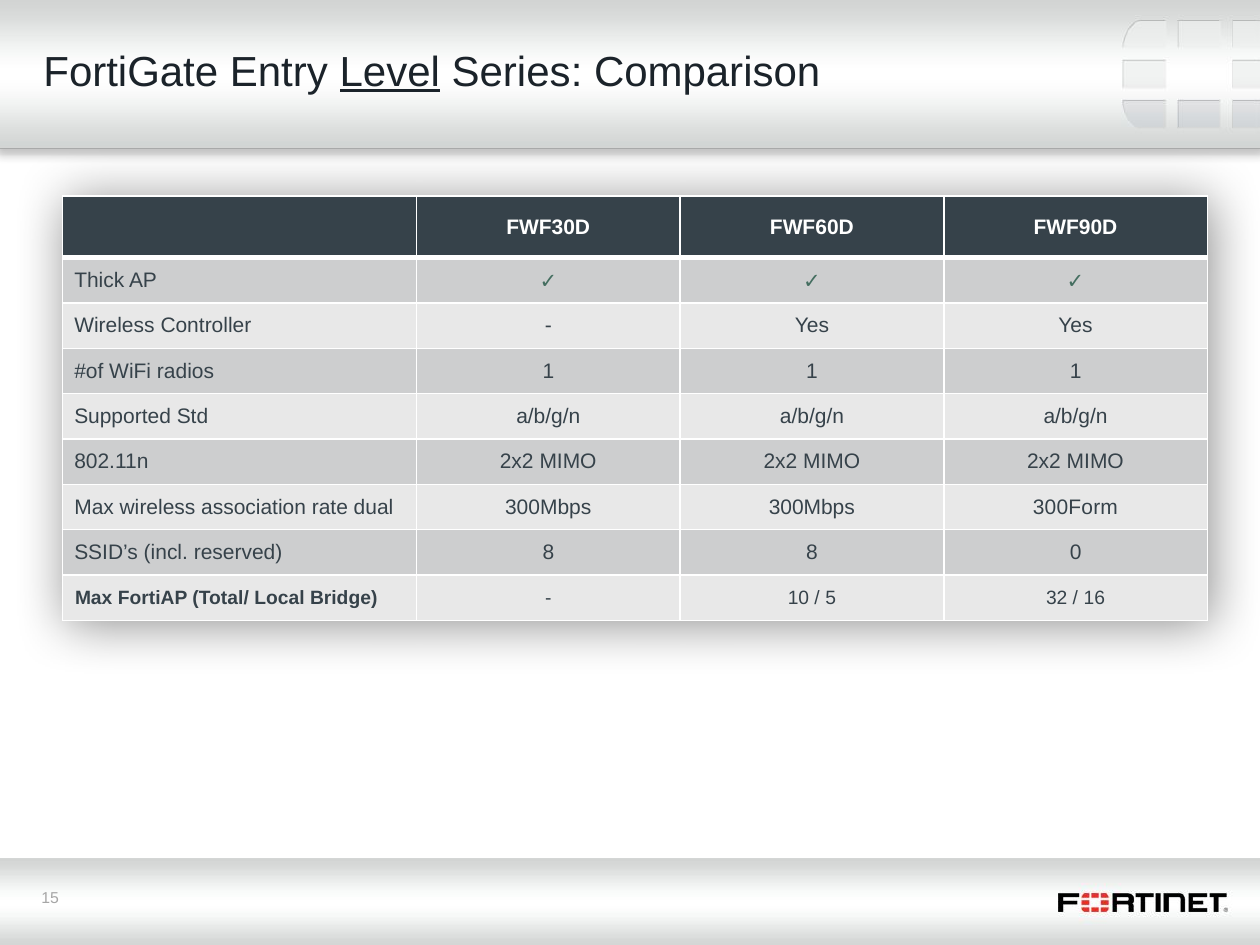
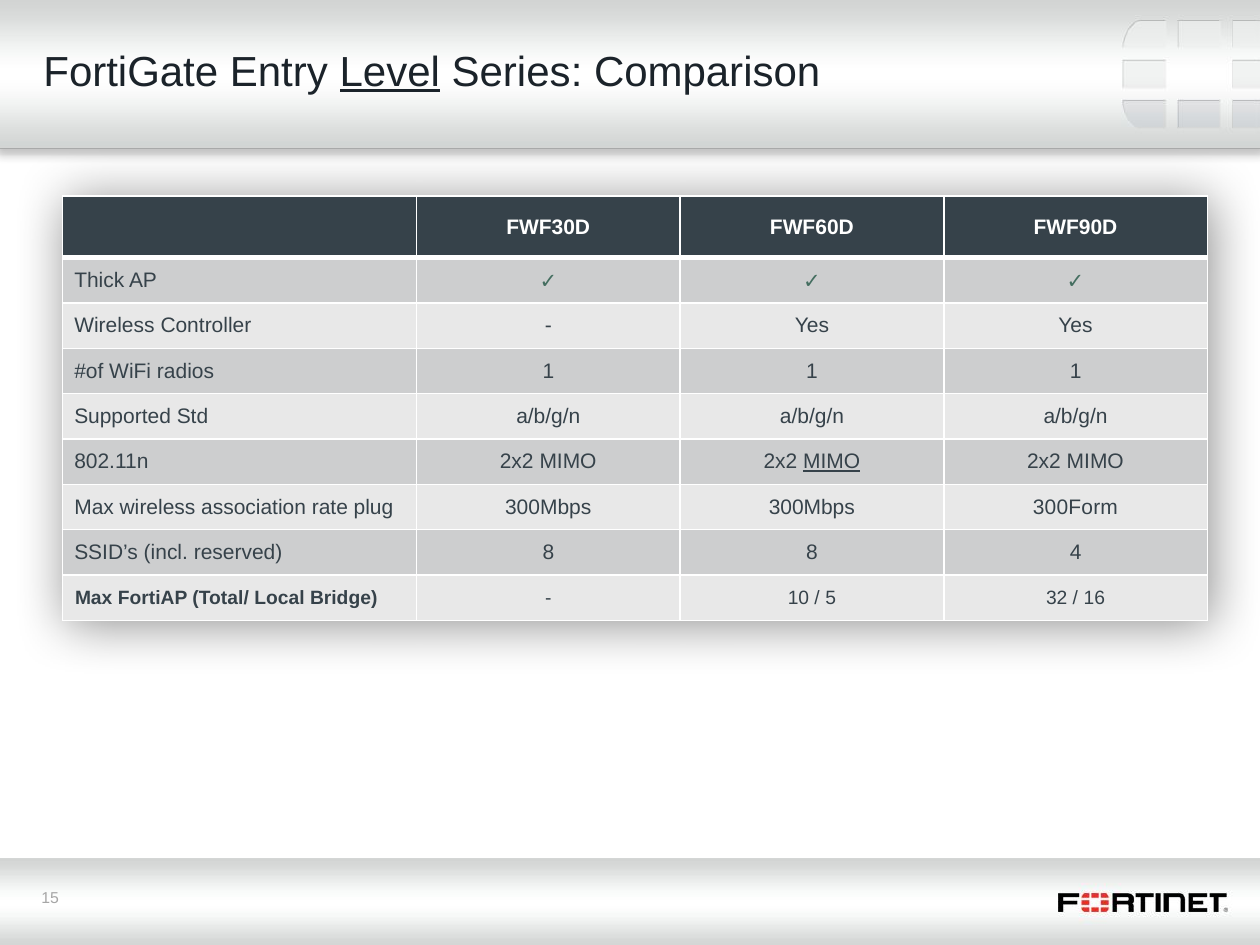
MIMO at (832, 462) underline: none -> present
dual: dual -> plug
0: 0 -> 4
